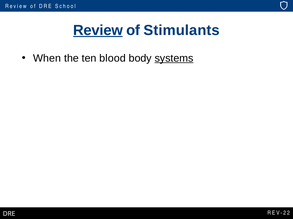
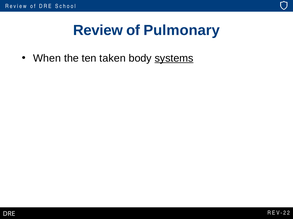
Review at (98, 30) underline: present -> none
Stimulants: Stimulants -> Pulmonary
blood: blood -> taken
